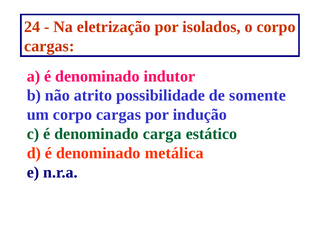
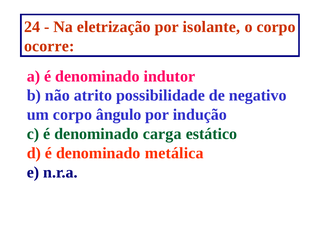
isolados: isolados -> isolante
cargas at (49, 46): cargas -> ocorre
somente: somente -> negativo
um corpo cargas: cargas -> ângulo
